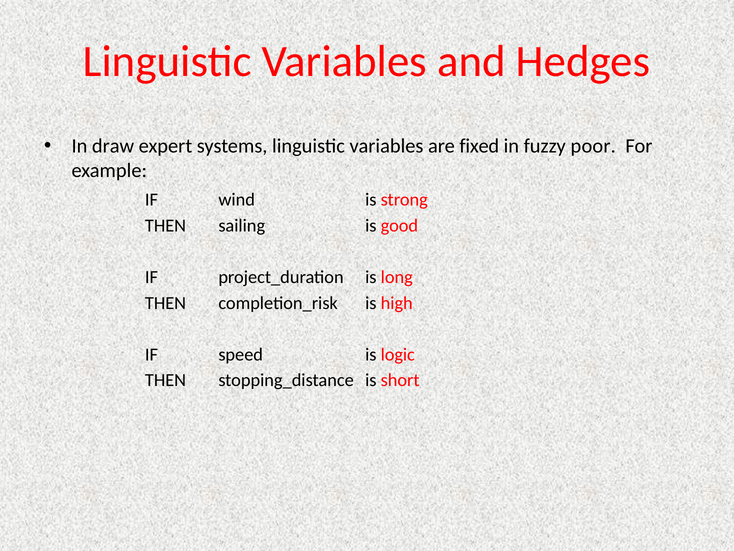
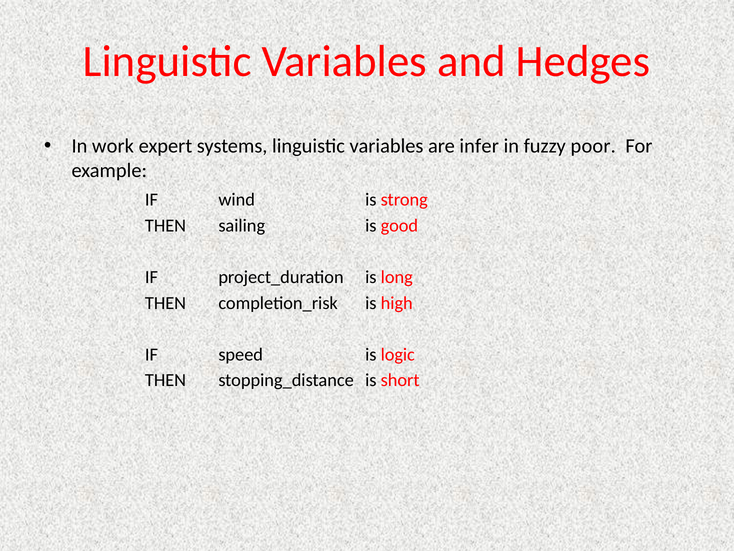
draw: draw -> work
fixed: fixed -> infer
